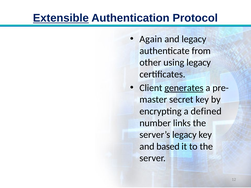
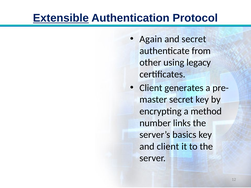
and legacy: legacy -> secret
generates underline: present -> none
defined: defined -> method
server’s legacy: legacy -> basics
and based: based -> client
